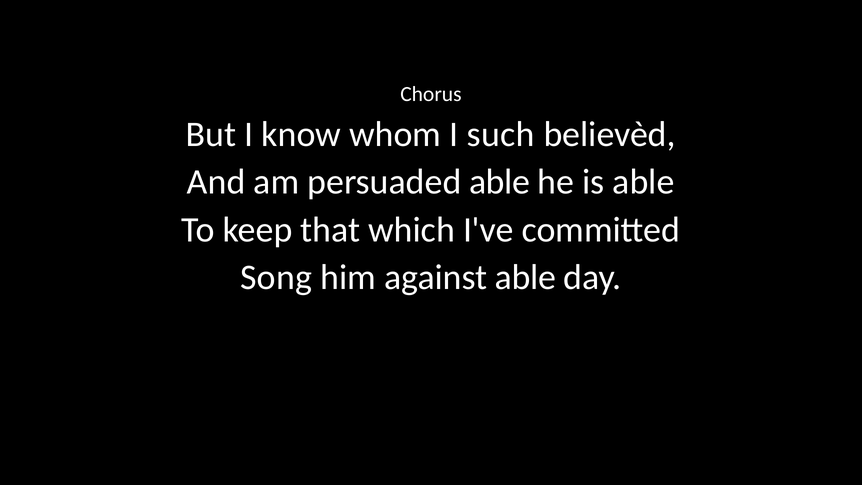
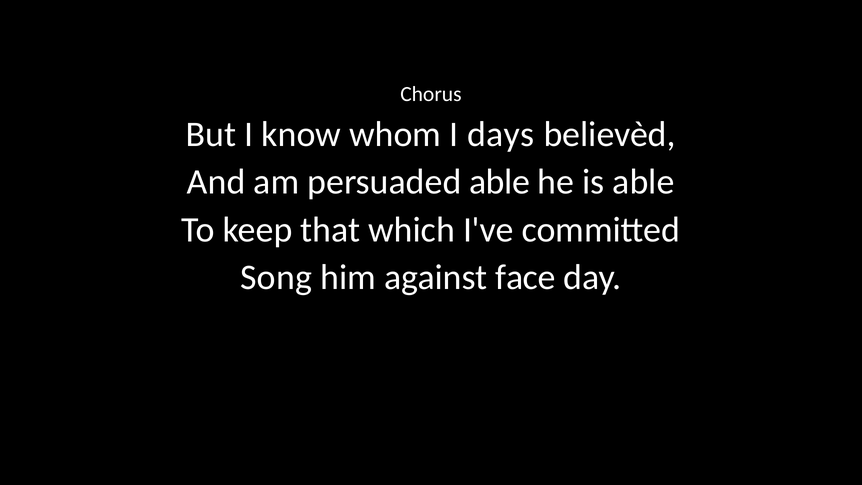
such: such -> days
against able: able -> face
